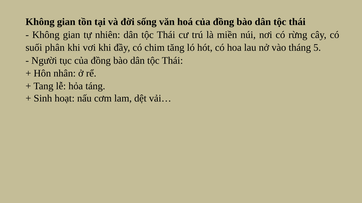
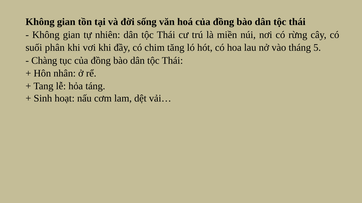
Người: Người -> Chàng
